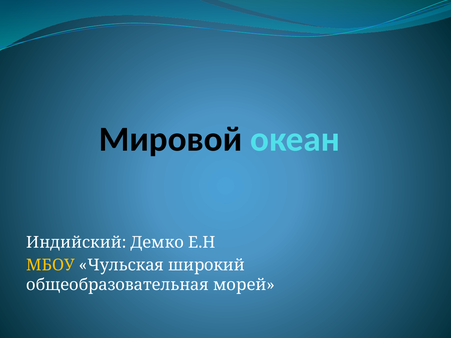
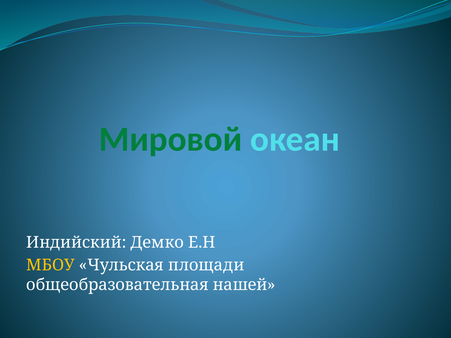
Мировой colour: black -> green
широкий: широкий -> площади
морей: морей -> нашей
